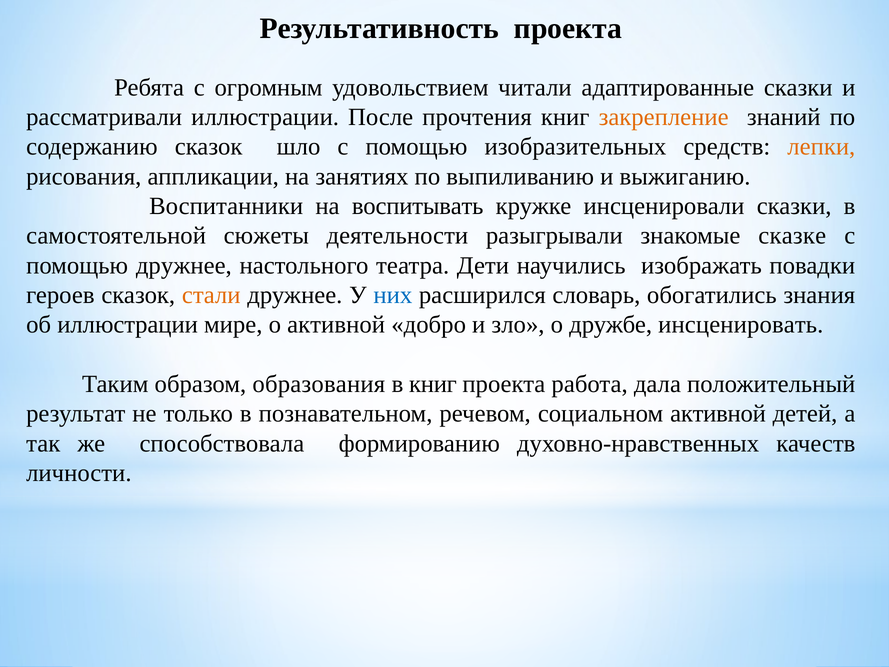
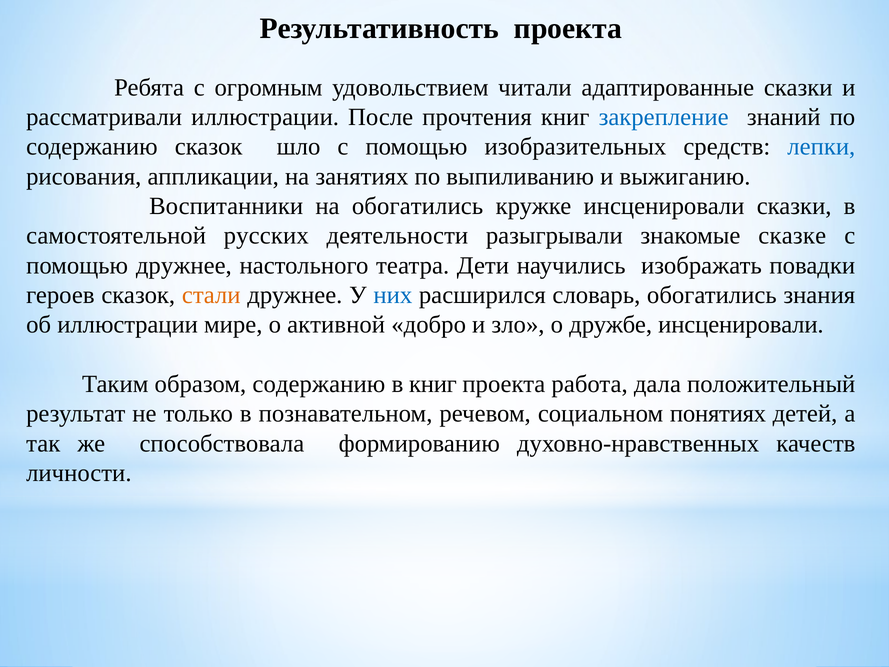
закрепление colour: orange -> blue
лепки colour: orange -> blue
на воспитывать: воспитывать -> обогатились
сюжеты: сюжеты -> русских
дружбе инсценировать: инсценировать -> инсценировали
образом образования: образования -> содержанию
социальном активной: активной -> понятиях
